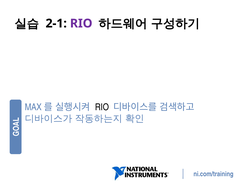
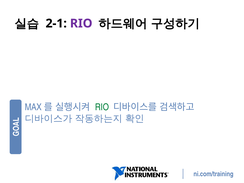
RIO at (102, 107) colour: black -> green
